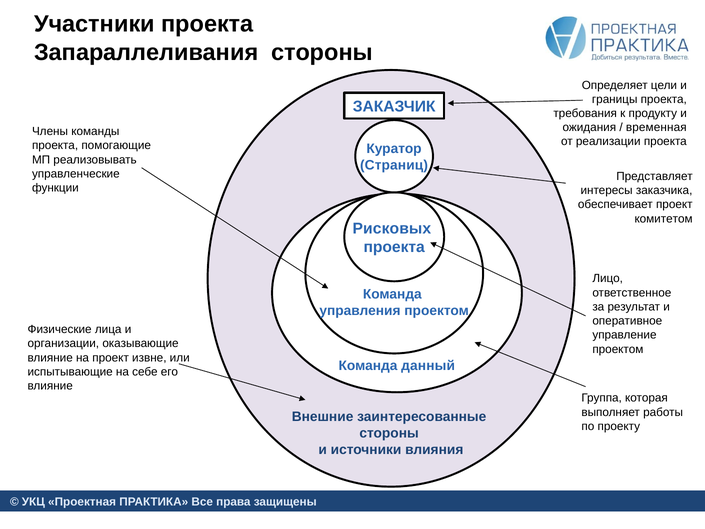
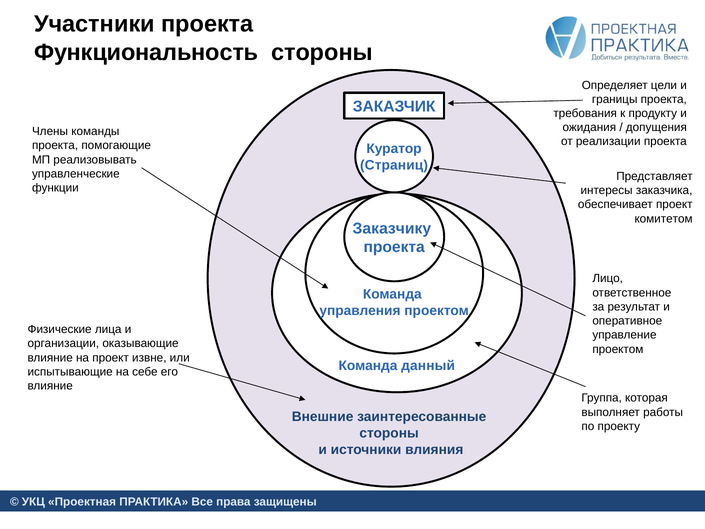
Запараллеливания: Запараллеливания -> Функциональность
временная: временная -> допущения
Рисковых: Рисковых -> Заказчику
